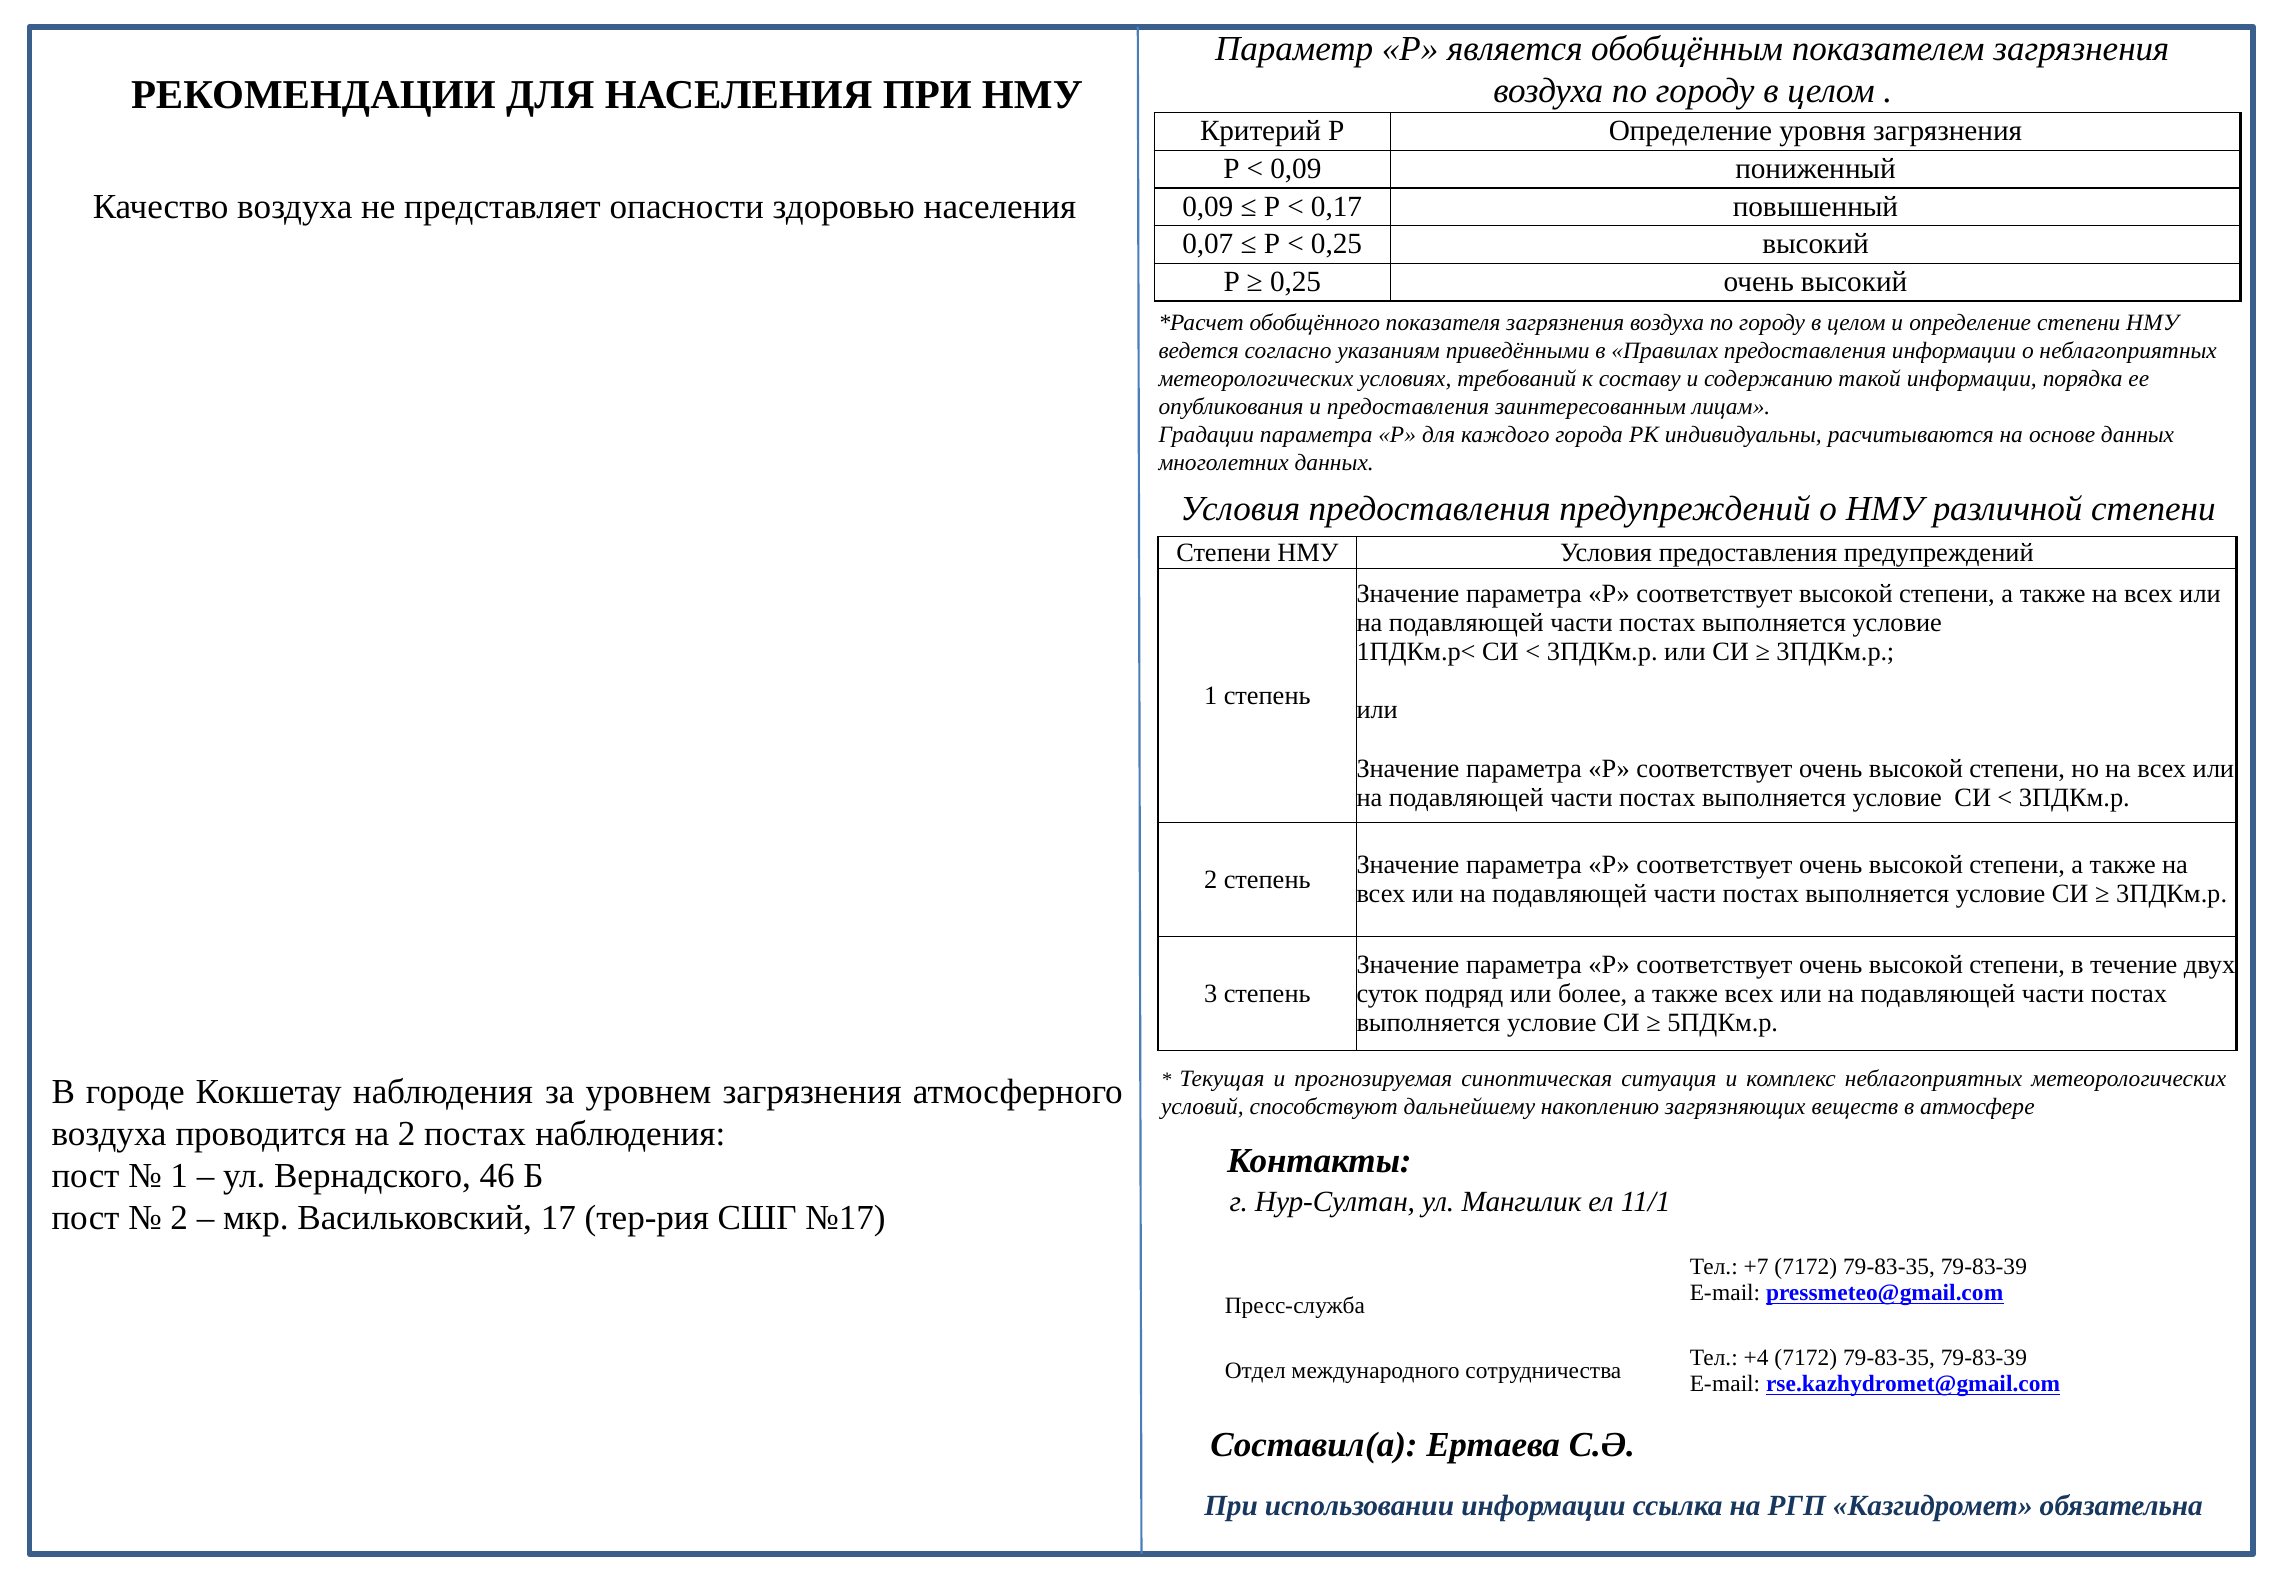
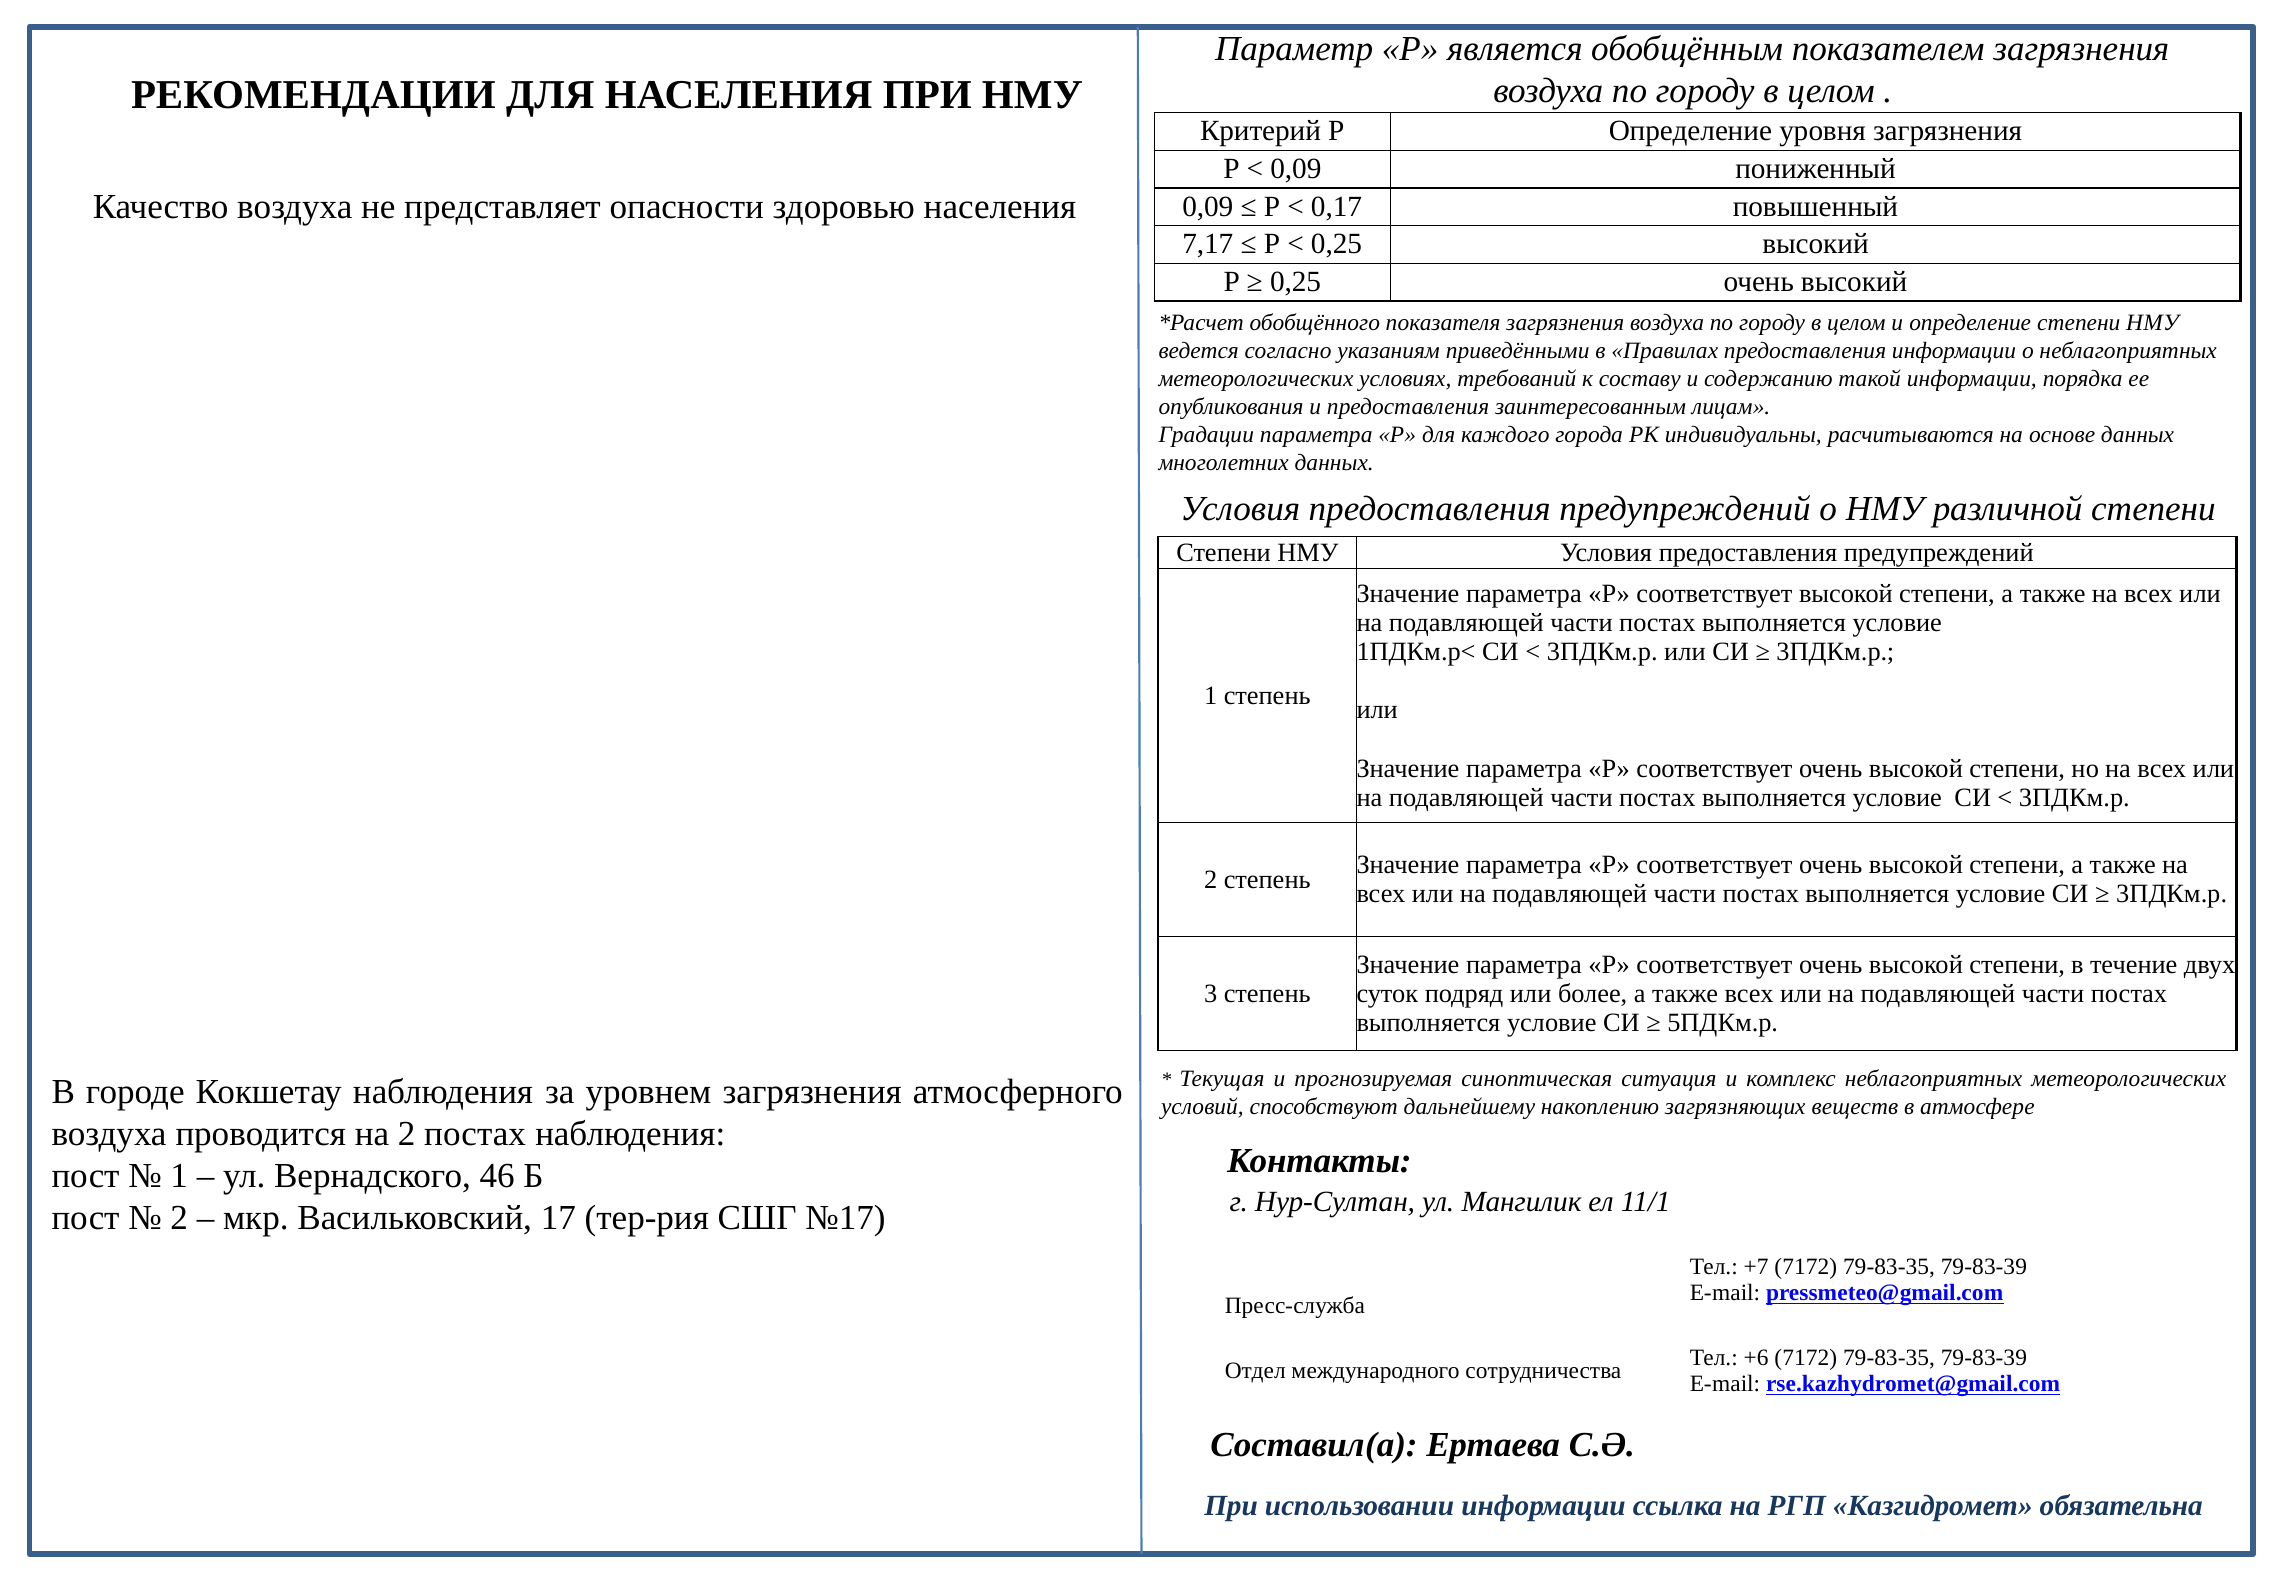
0,07: 0,07 -> 7,17
+4: +4 -> +6
